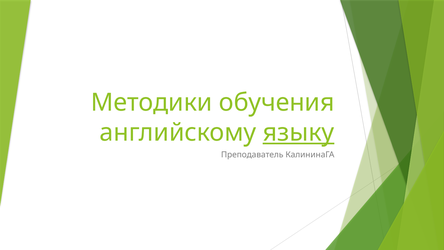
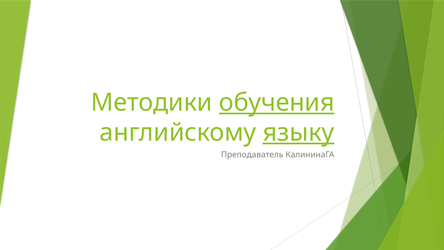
обучения underline: none -> present
